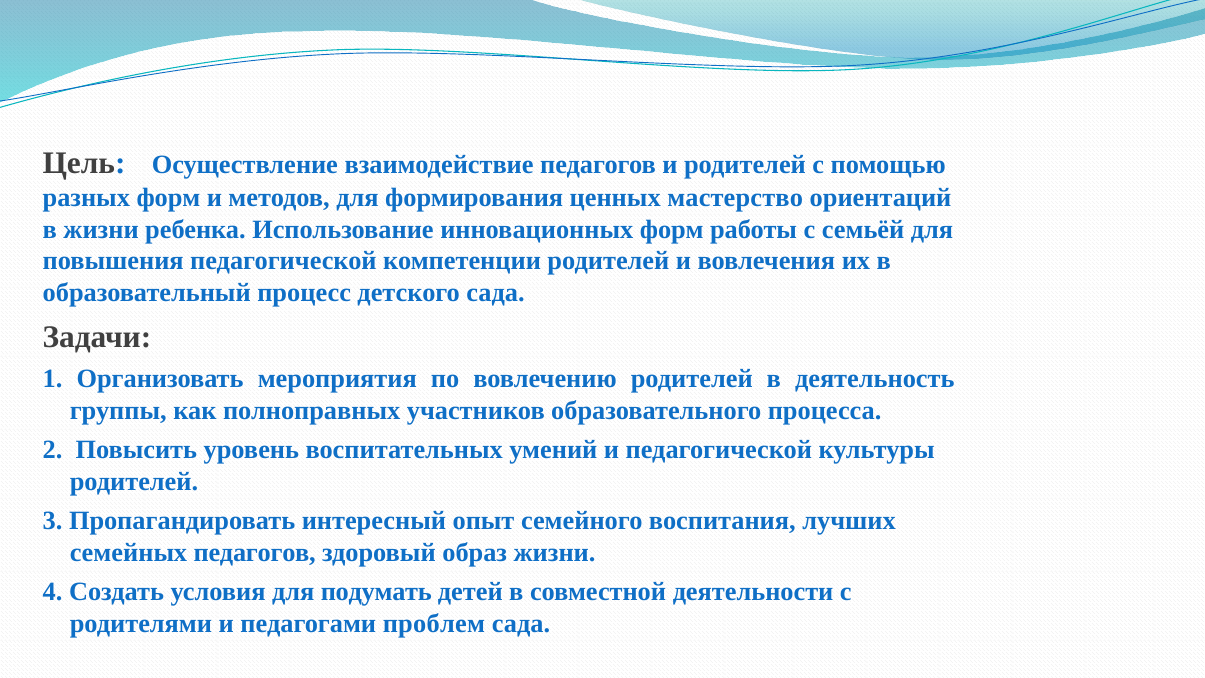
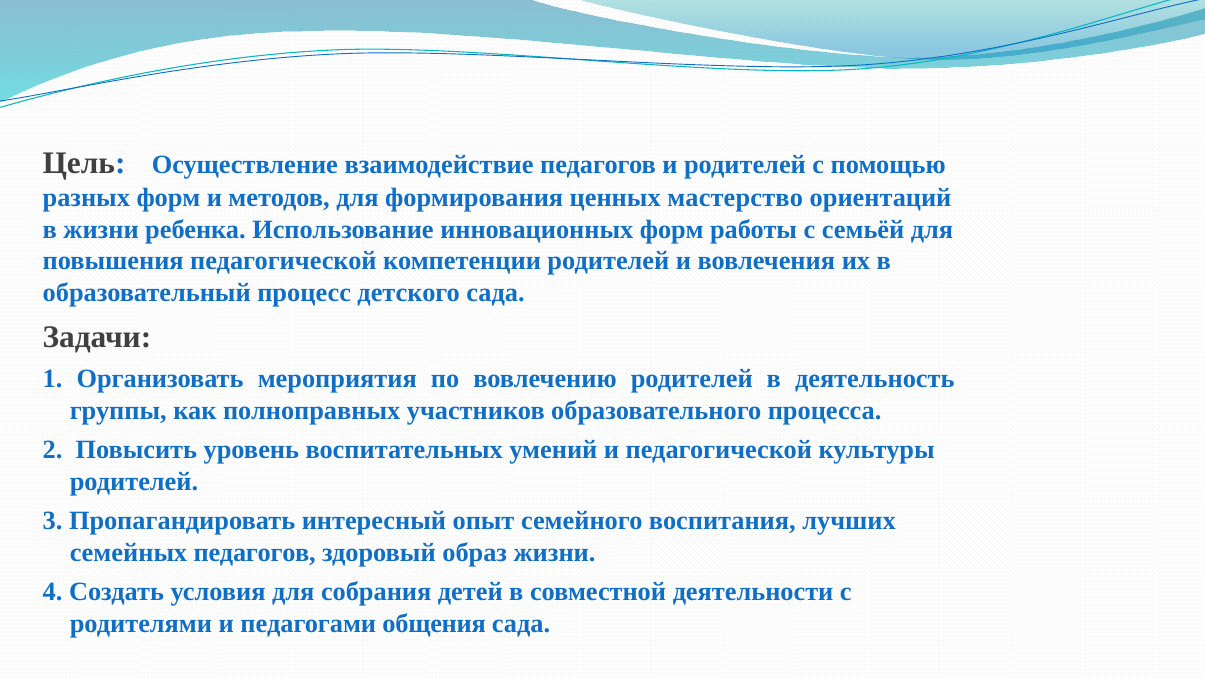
подумать: подумать -> собрания
проблем: проблем -> общения
